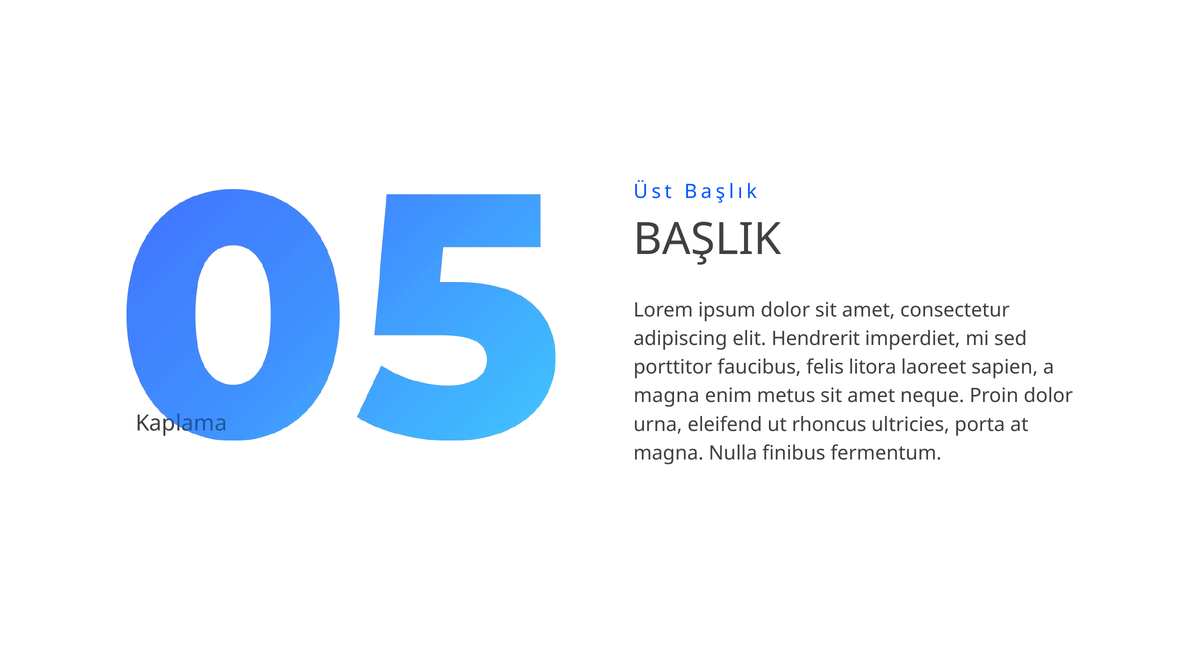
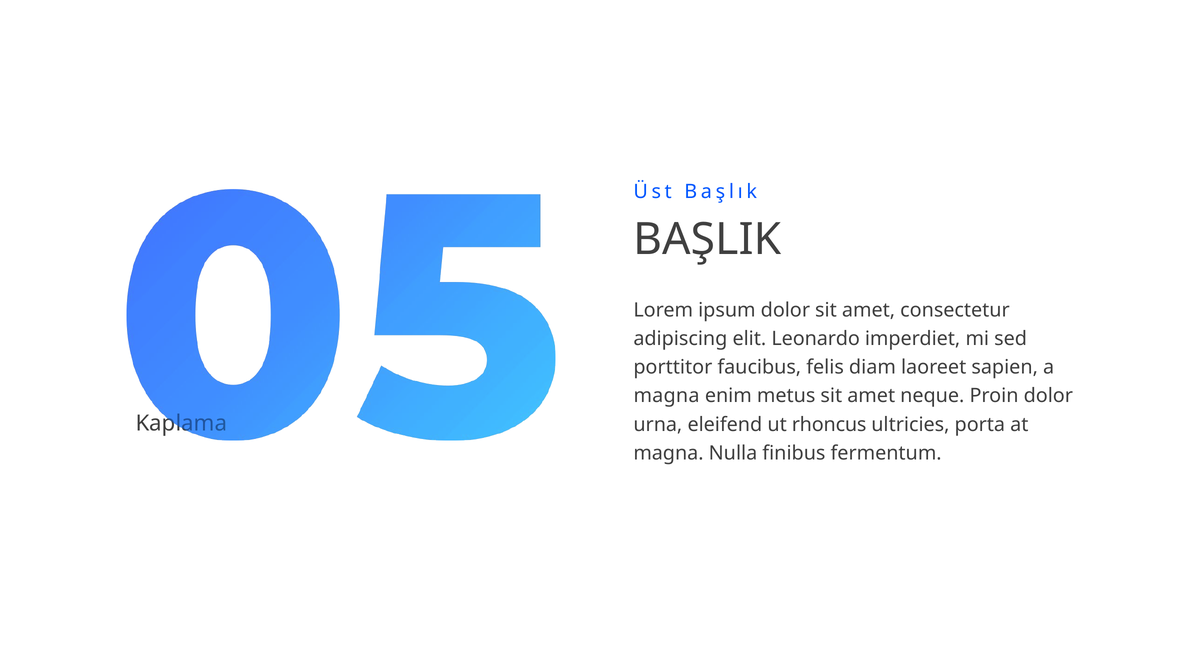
Hendrerit: Hendrerit -> Leonardo
litora: litora -> diam
